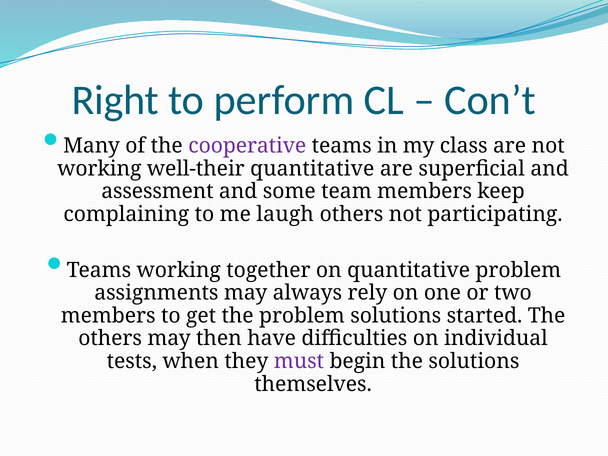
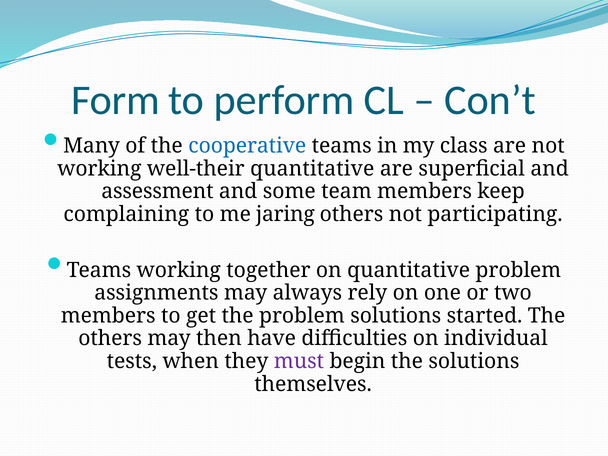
Right: Right -> Form
cooperative colour: purple -> blue
laugh: laugh -> jaring
